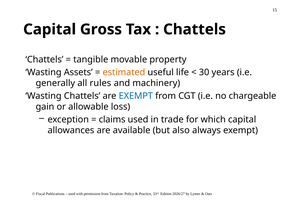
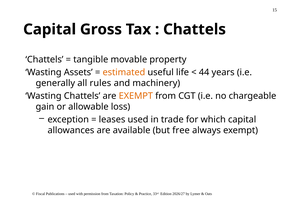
30: 30 -> 44
EXEMPT at (136, 96) colour: blue -> orange
claims: claims -> leases
also: also -> free
